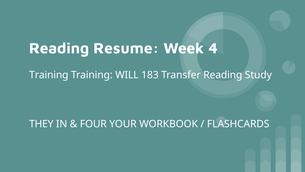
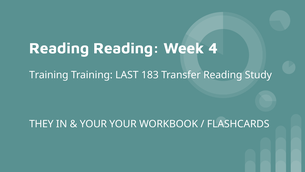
Reading Resume: Resume -> Reading
WILL: WILL -> LAST
FOUR at (93, 124): FOUR -> YOUR
